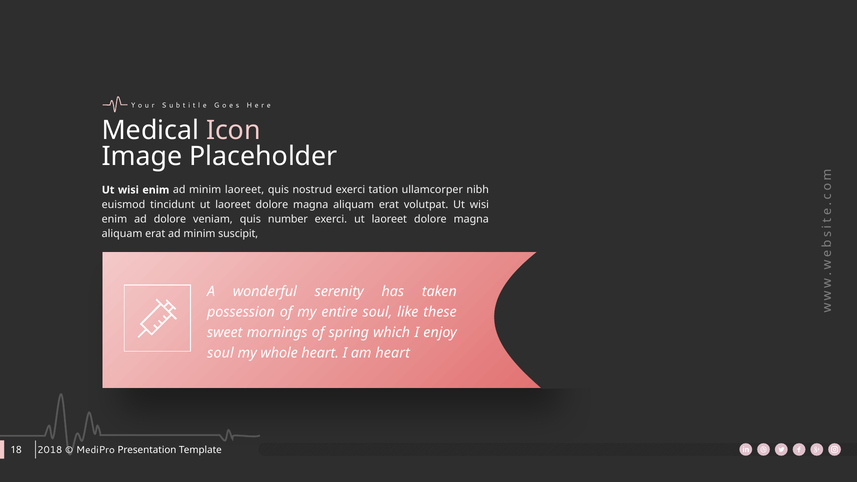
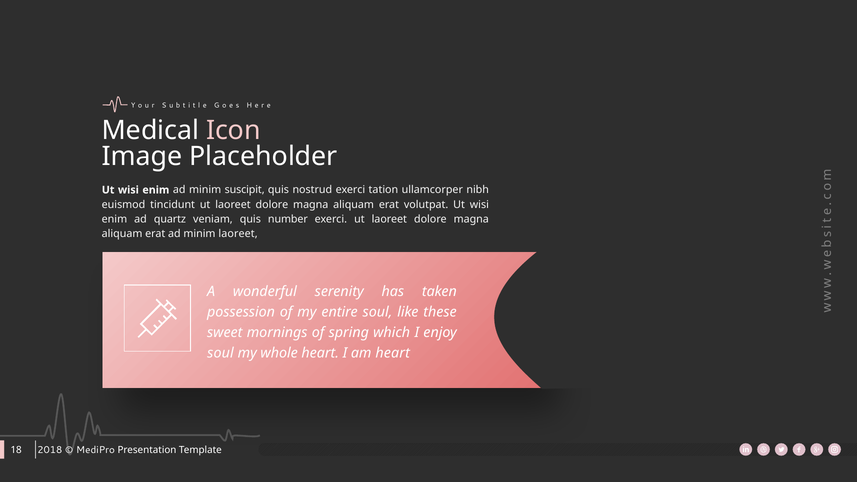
minim laoreet: laoreet -> suscipit
ad dolore: dolore -> quartz
minim suscipit: suscipit -> laoreet
